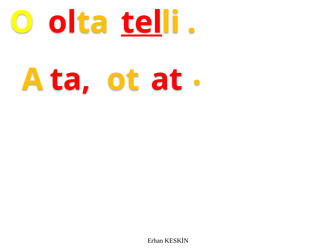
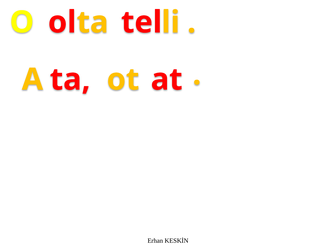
tel underline: present -> none
